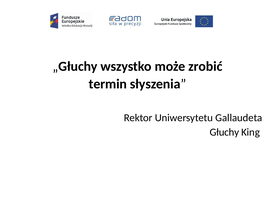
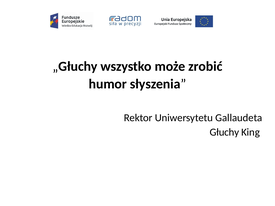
termin: termin -> humor
